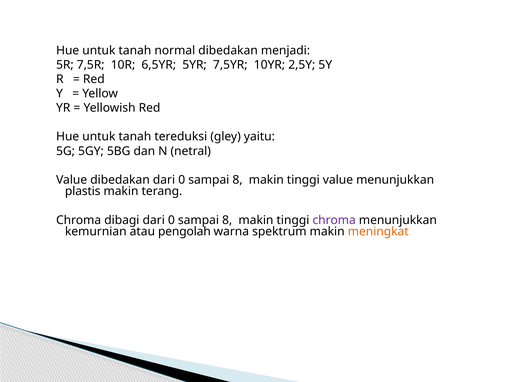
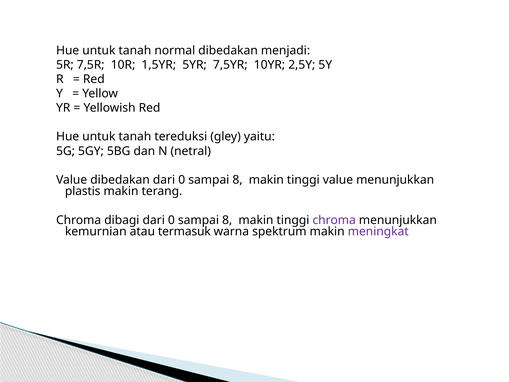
6,5YR: 6,5YR -> 1,5YR
pengolah: pengolah -> termasuk
meningkat colour: orange -> purple
